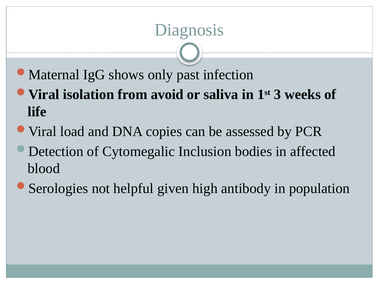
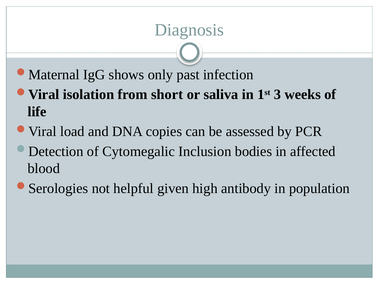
avoid: avoid -> short
